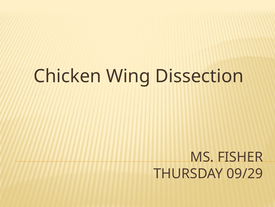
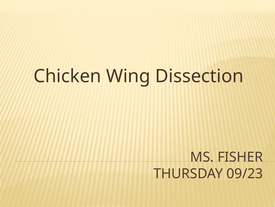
09/29: 09/29 -> 09/23
